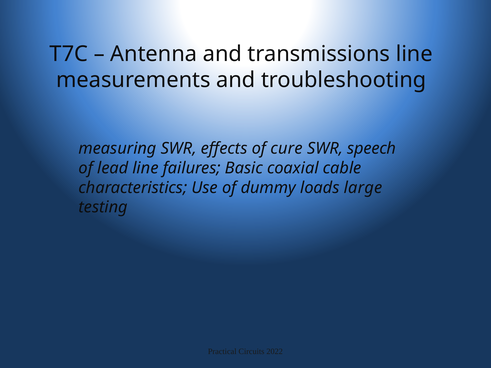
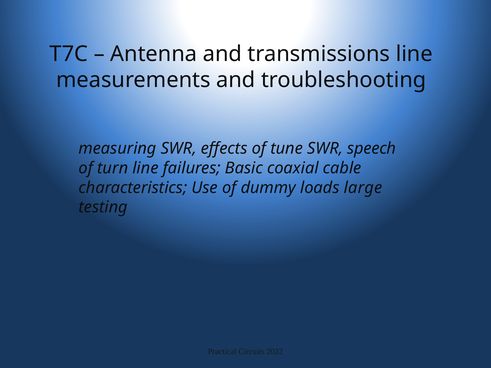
cure: cure -> tune
lead: lead -> turn
